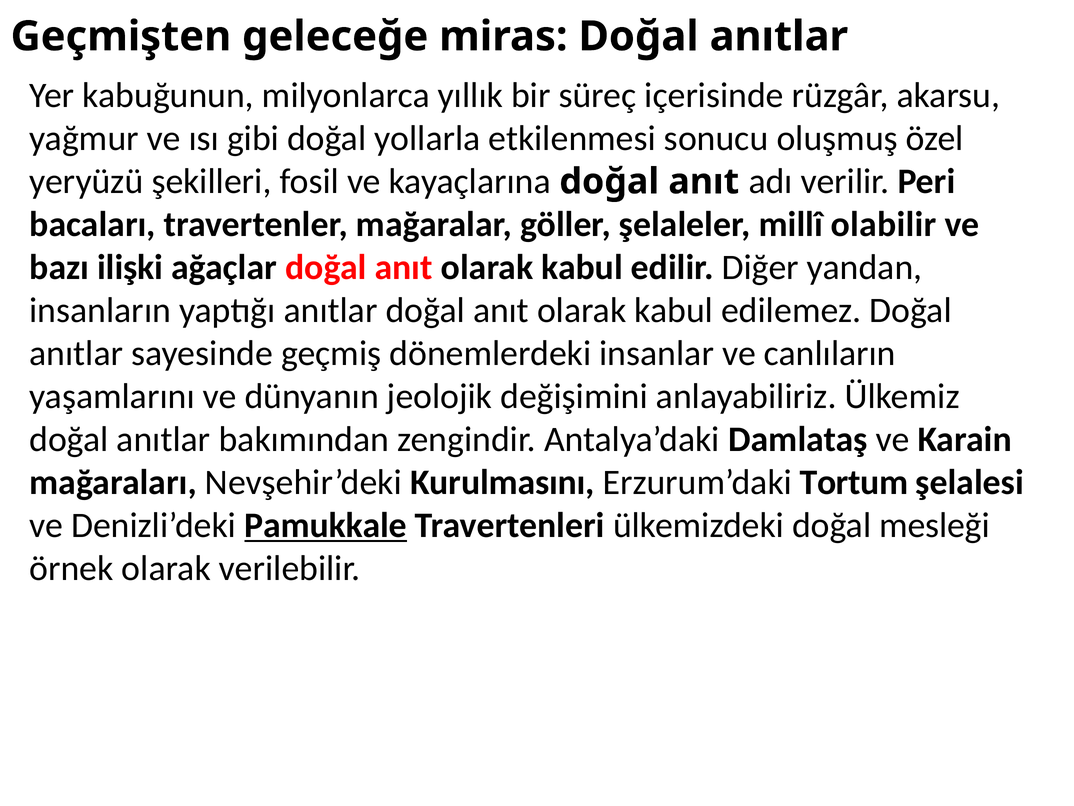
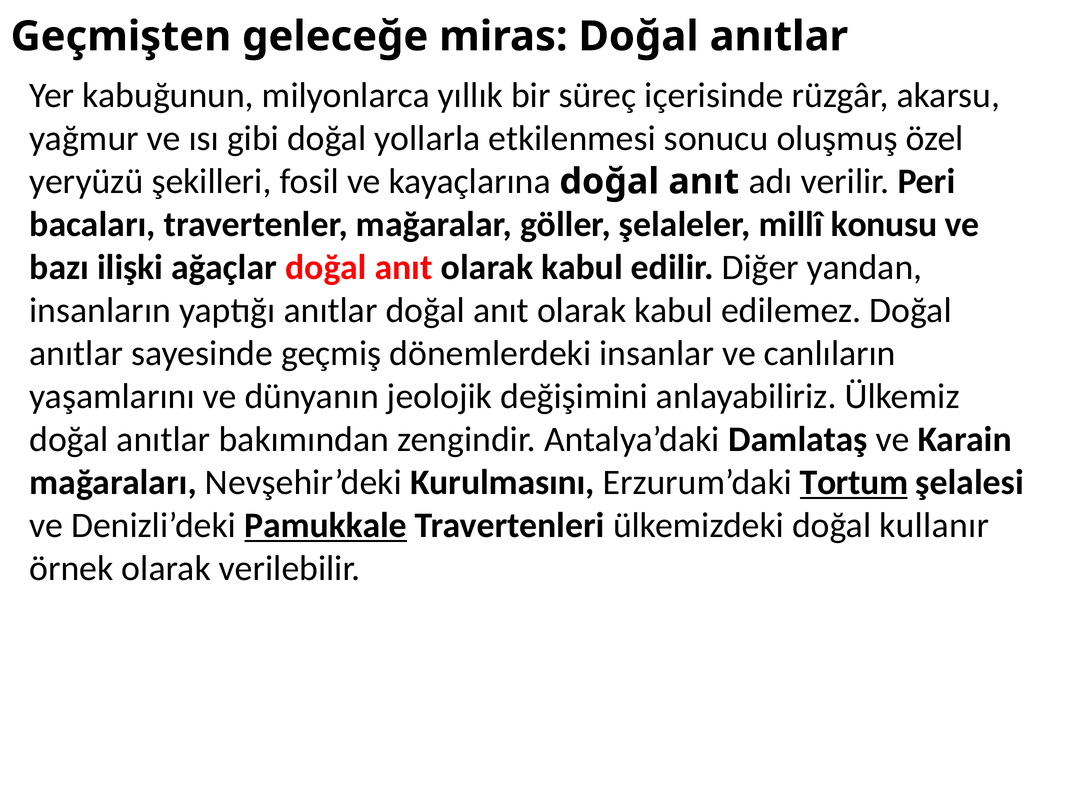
olabilir: olabilir -> konusu
Tortum underline: none -> present
mesleği: mesleği -> kullanır
